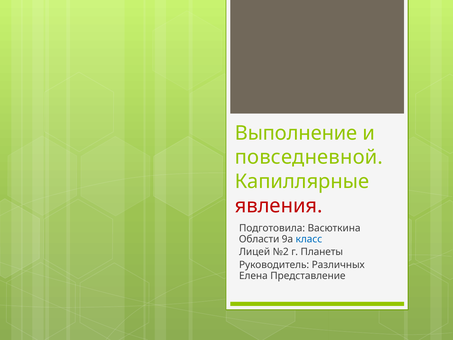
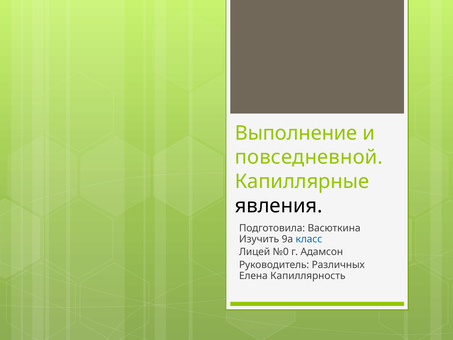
явления colour: red -> black
Области: Области -> Изучить
№2: №2 -> №0
Планеты: Планеты -> Адамсон
Представление: Представление -> Капиллярность
